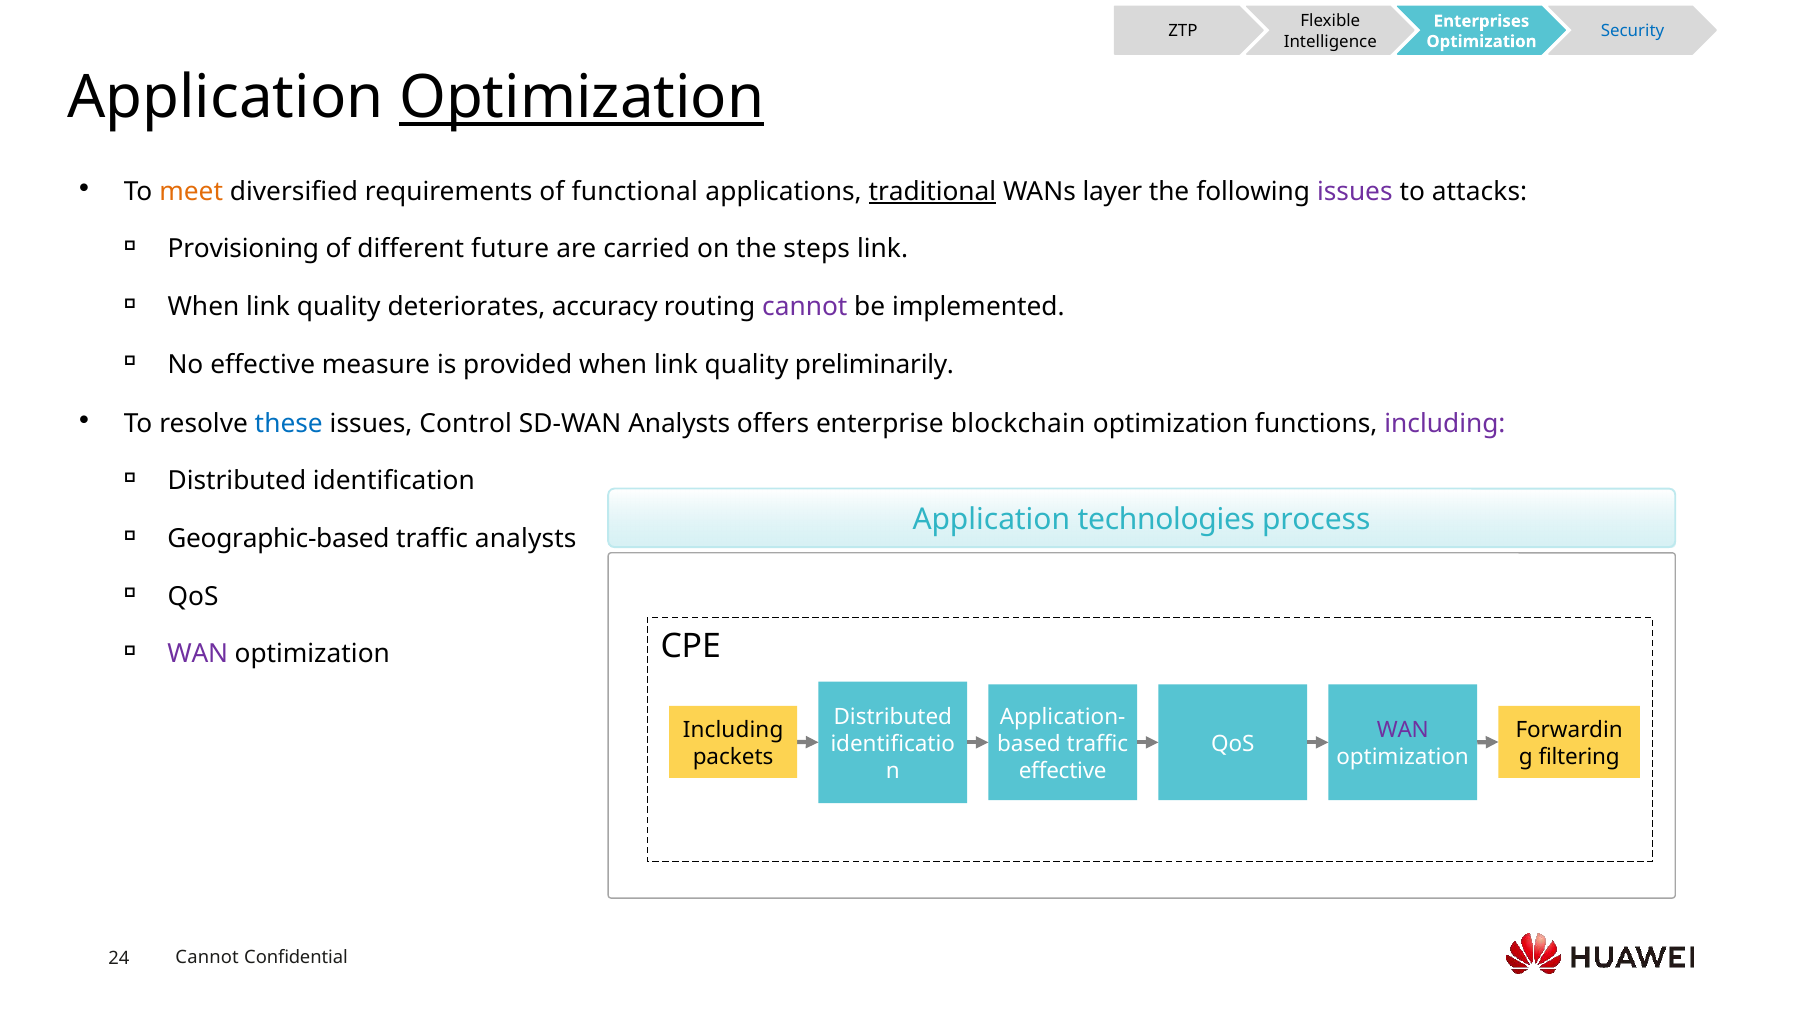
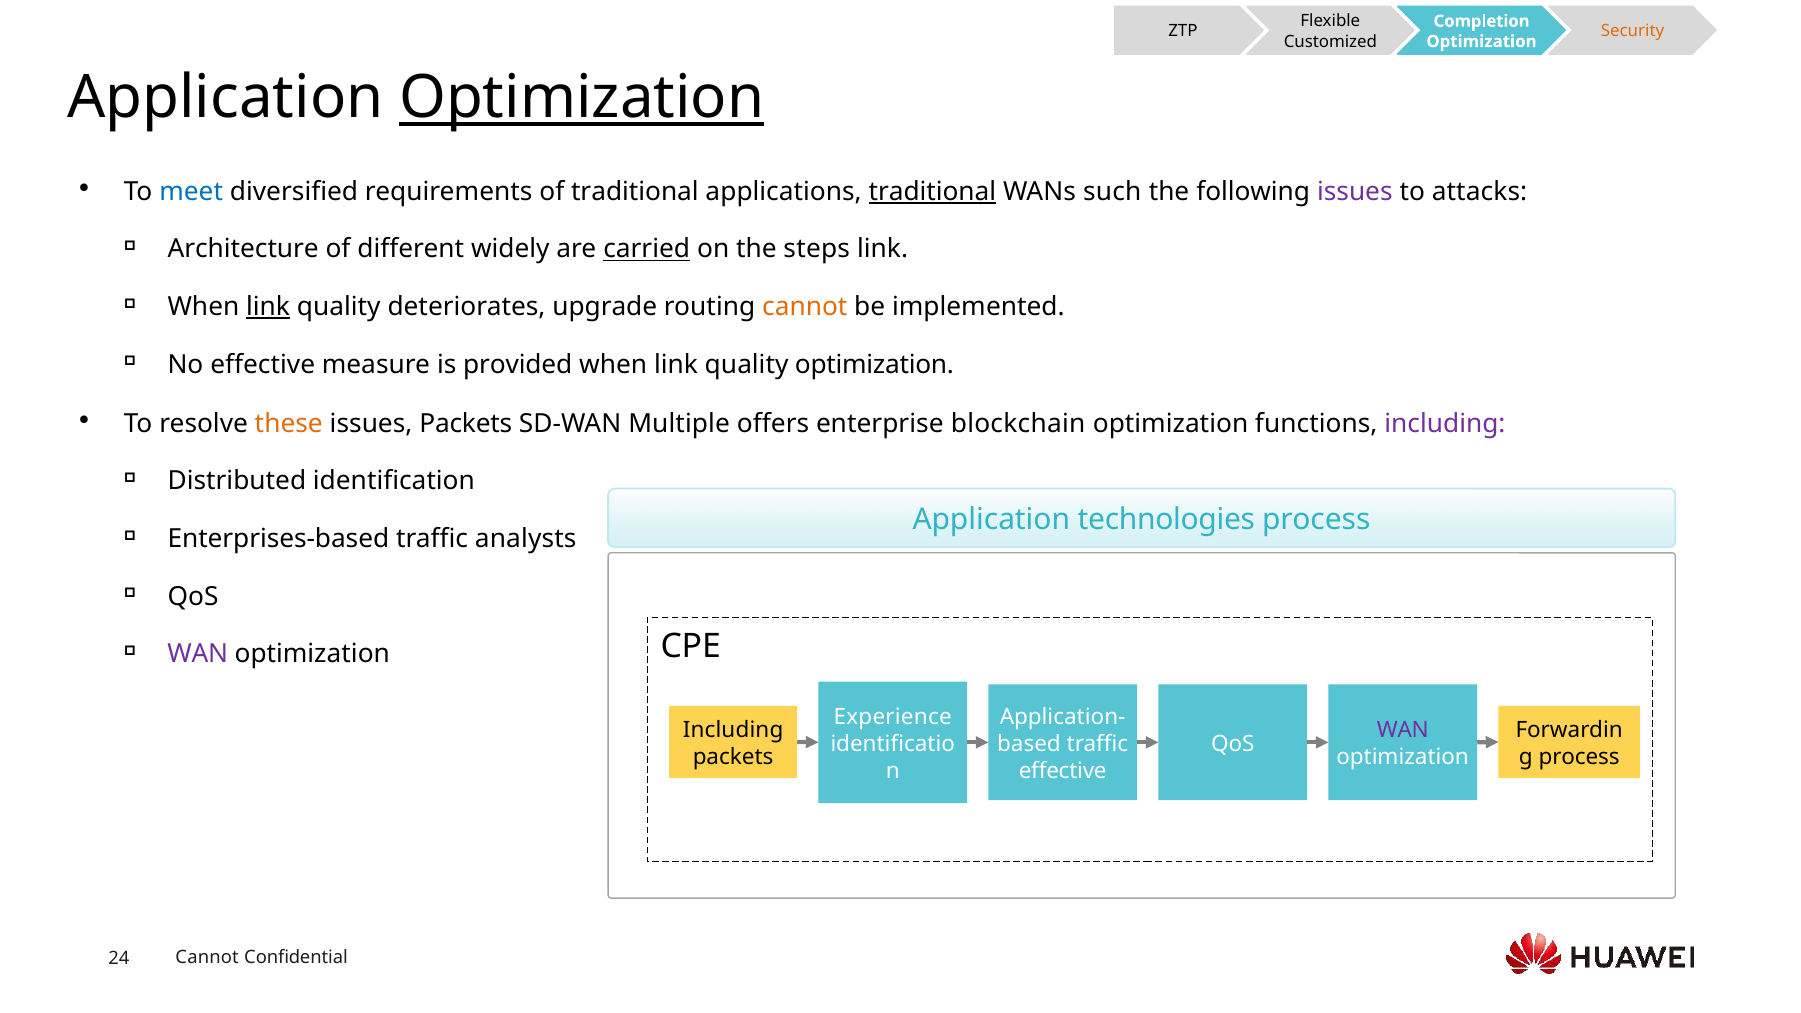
Enterprises: Enterprises -> Completion
Security colour: blue -> orange
Intelligence: Intelligence -> Customized
meet colour: orange -> blue
of functional: functional -> traditional
layer: layer -> such
Provisioning: Provisioning -> Architecture
future: future -> widely
carried underline: none -> present
link at (268, 307) underline: none -> present
accuracy: accuracy -> upgrade
cannot at (805, 307) colour: purple -> orange
quality preliminarily: preliminarily -> optimization
these colour: blue -> orange
issues Control: Control -> Packets
SD-WAN Analysts: Analysts -> Multiple
Geographic-based: Geographic-based -> Enterprises-based
Distributed at (893, 717): Distributed -> Experience
filtering at (1579, 757): filtering -> process
